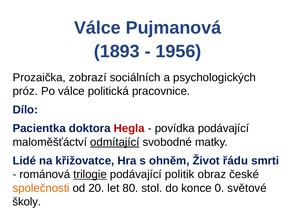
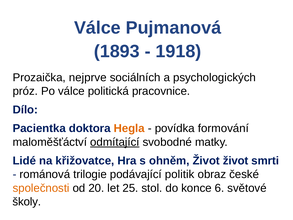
1956: 1956 -> 1918
zobrazí: zobrazí -> nejprve
Hegla colour: red -> orange
povídka podávající: podávající -> formování
Život řádu: řádu -> život
trilogie underline: present -> none
80: 80 -> 25
0: 0 -> 6
